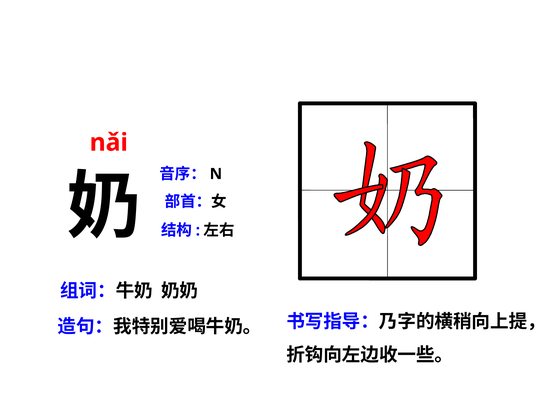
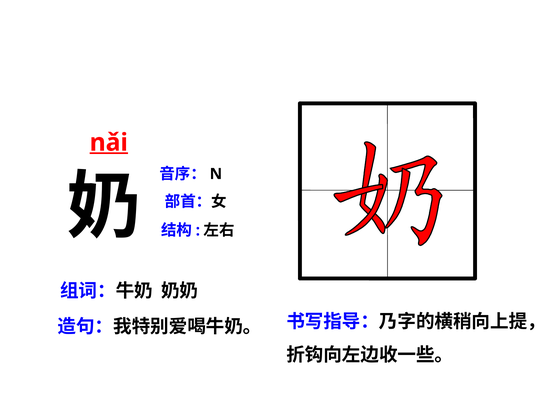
nǎi underline: none -> present
